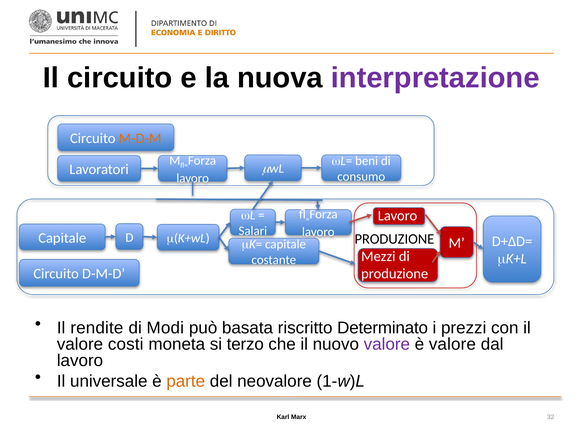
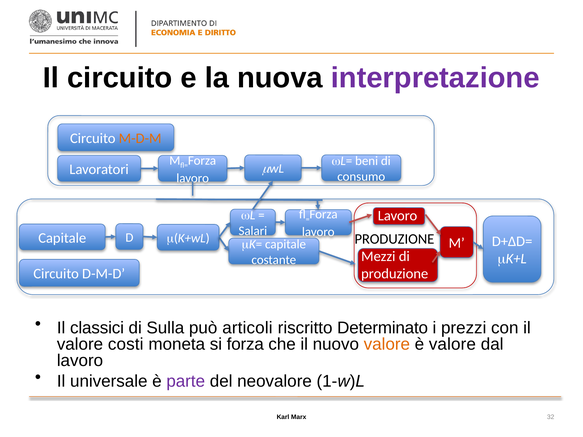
rendite: rendite -> classici
Modi: Modi -> Sulla
basata: basata -> articoli
si terzo: terzo -> forza
valore at (387, 345) colour: purple -> orange
parte colour: orange -> purple
